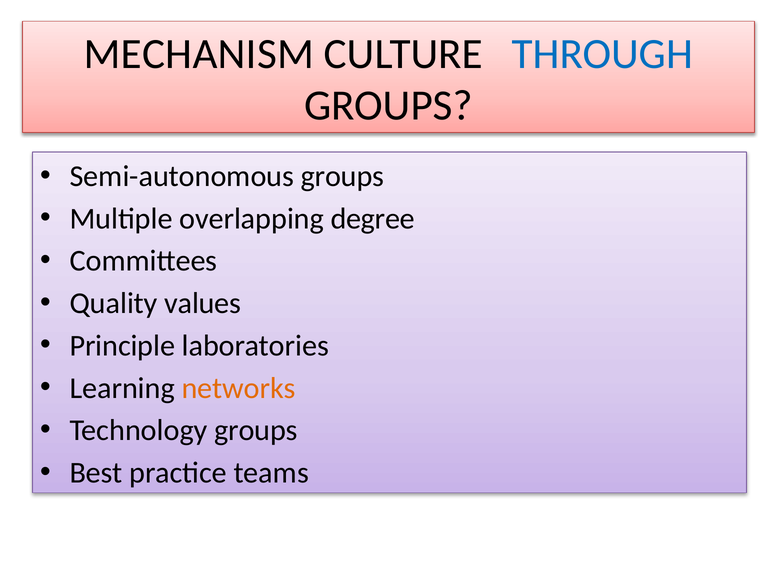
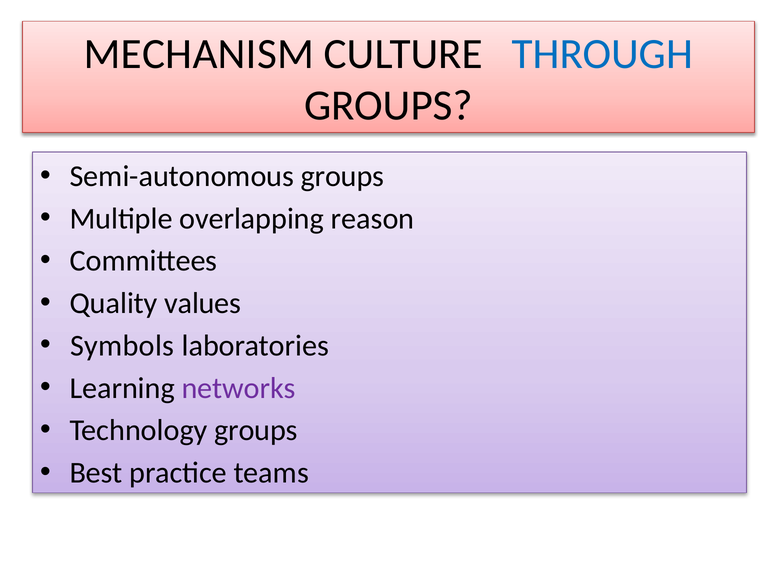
degree: degree -> reason
Principle: Principle -> Symbols
networks colour: orange -> purple
